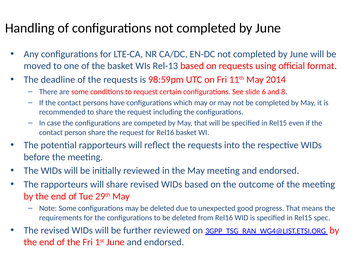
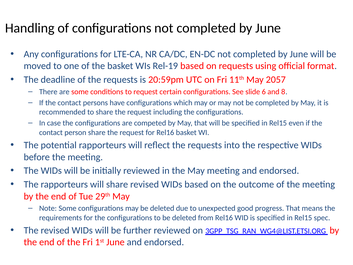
Rel-13: Rel-13 -> Rel-19
98:59pm: 98:59pm -> 20:59pm
2014: 2014 -> 2057
